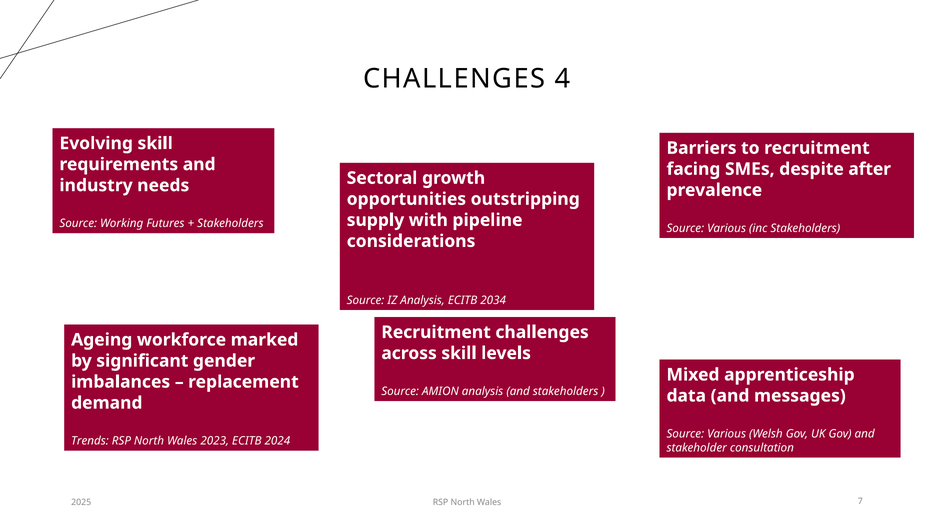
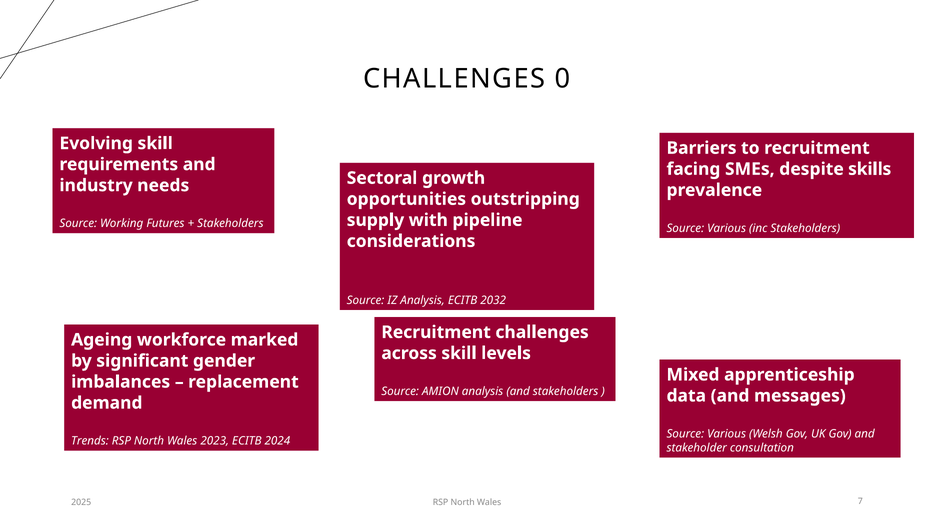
4: 4 -> 0
after: after -> skills
2034: 2034 -> 2032
